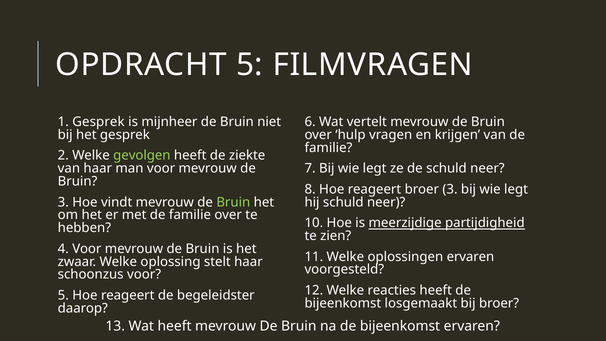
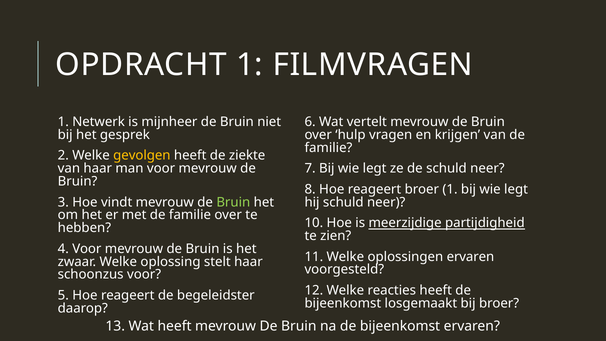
OPDRACHT 5: 5 -> 1
1 Gesprek: Gesprek -> Netwerk
gevolgen colour: light green -> yellow
broer 3: 3 -> 1
